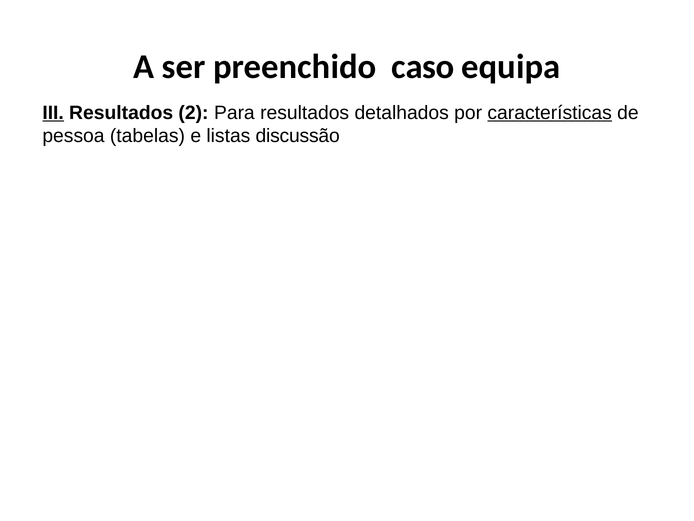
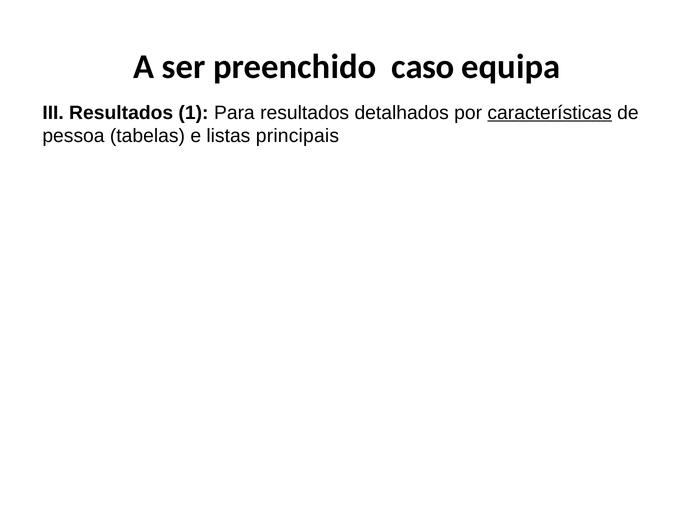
III underline: present -> none
2: 2 -> 1
discussão: discussão -> principais
